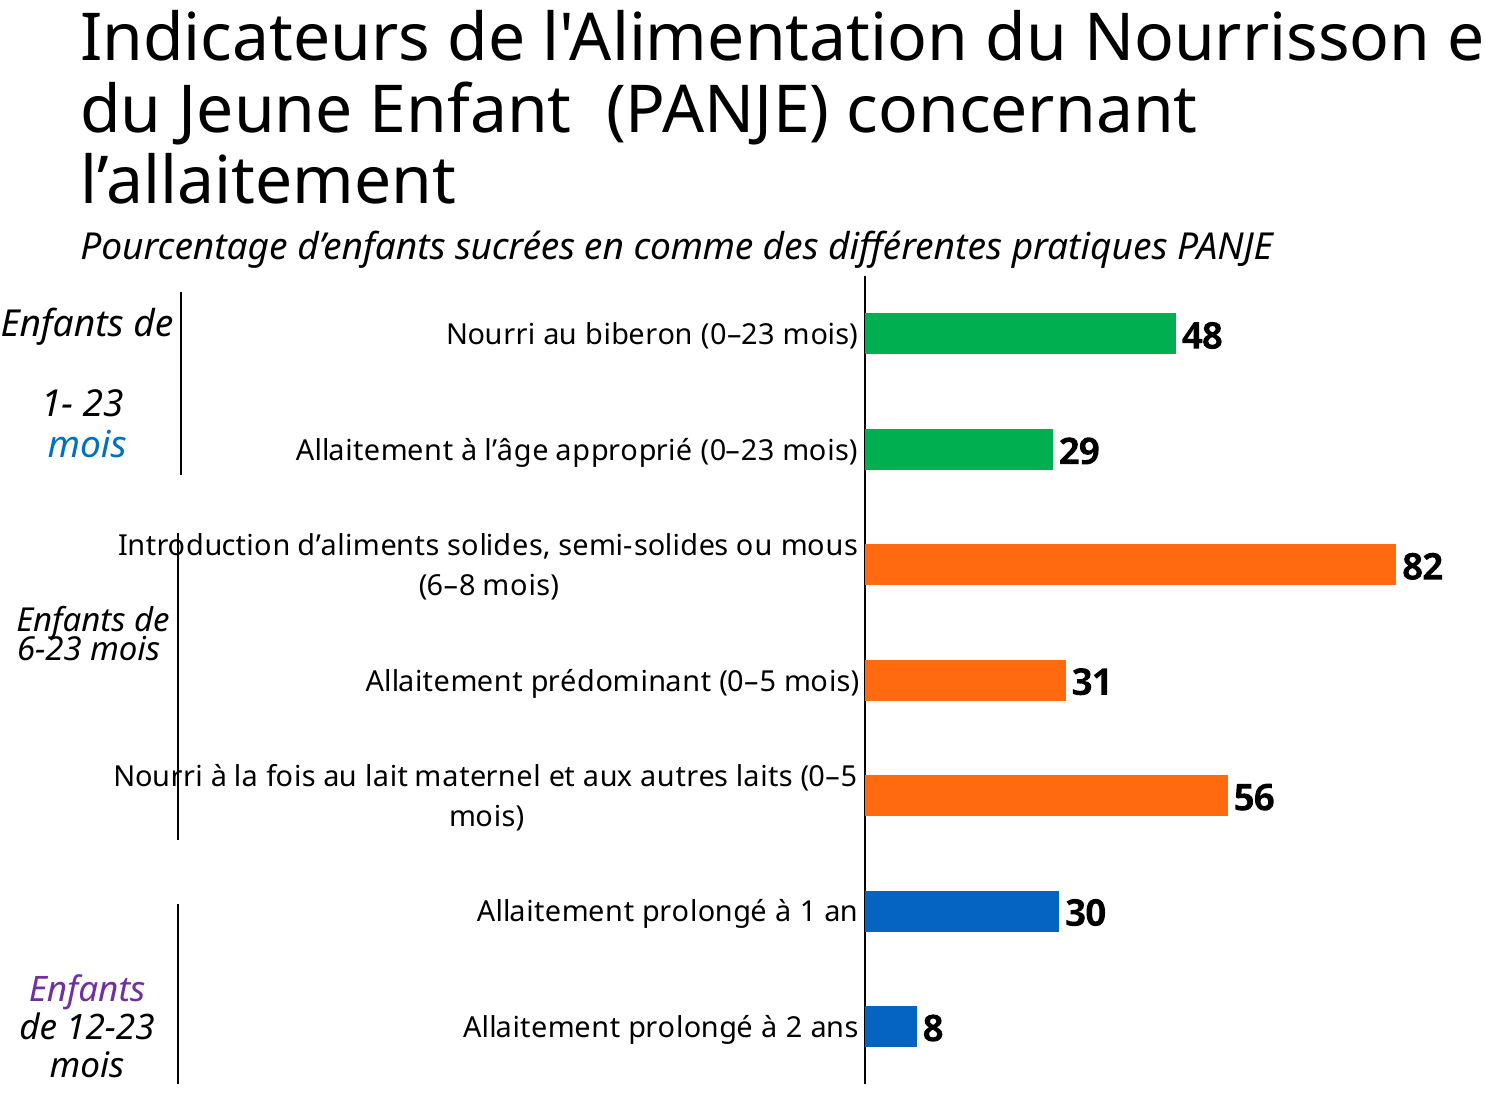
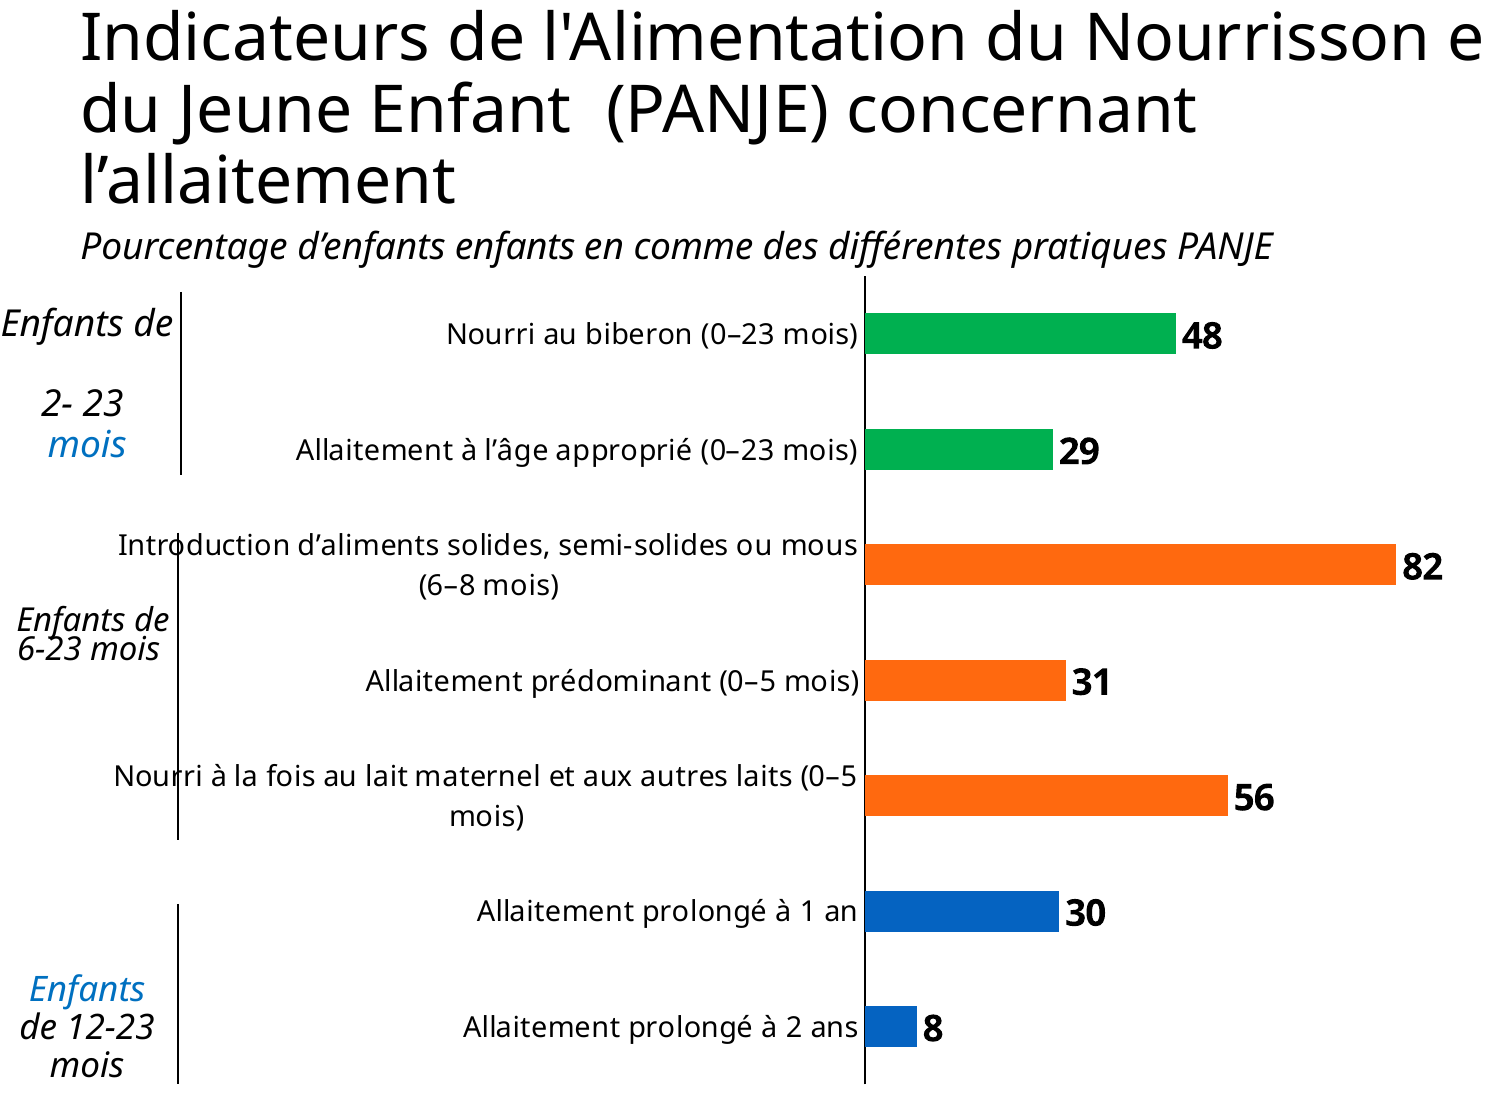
d’enfants sucrées: sucrées -> enfants
1-: 1- -> 2-
Enfants at (87, 990) colour: purple -> blue
